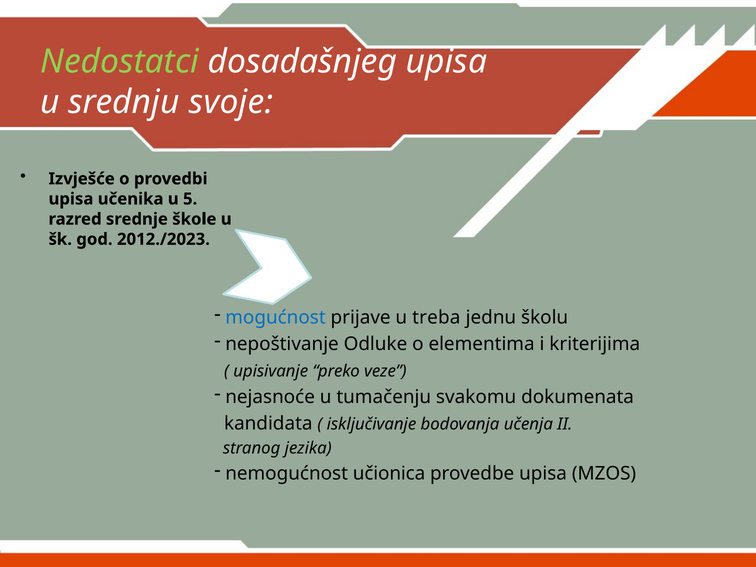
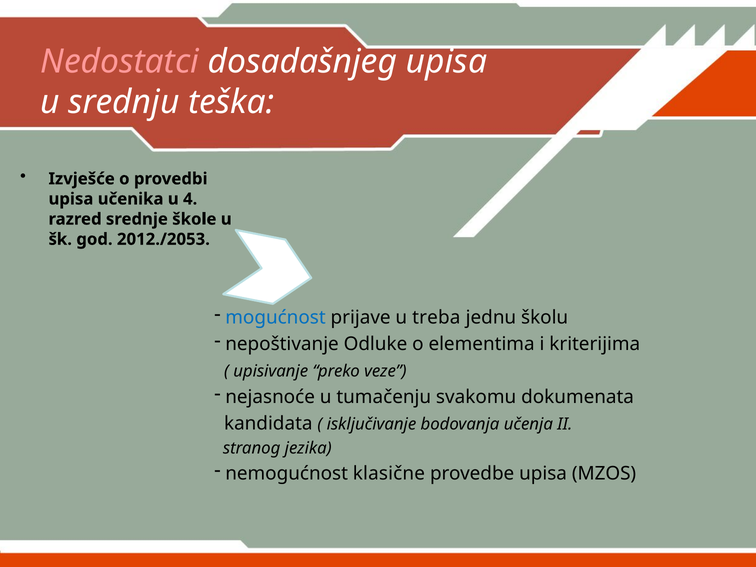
Nedostatci colour: light green -> pink
svoje: svoje -> teška
5: 5 -> 4
2012./2023: 2012./2023 -> 2012./2053
učionica: učionica -> klasične
